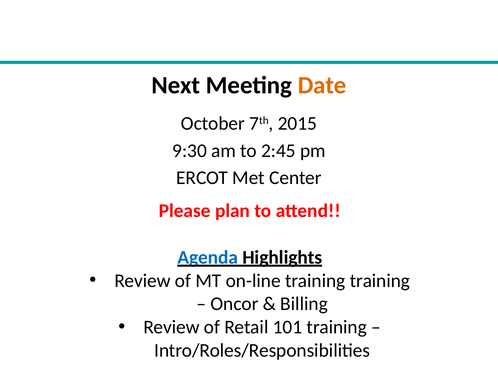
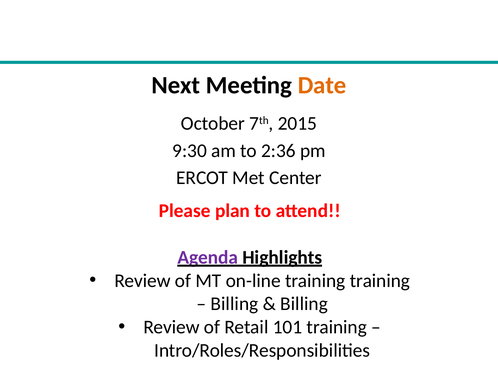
2:45: 2:45 -> 2:36
Agenda colour: blue -> purple
Oncor at (235, 304): Oncor -> Billing
